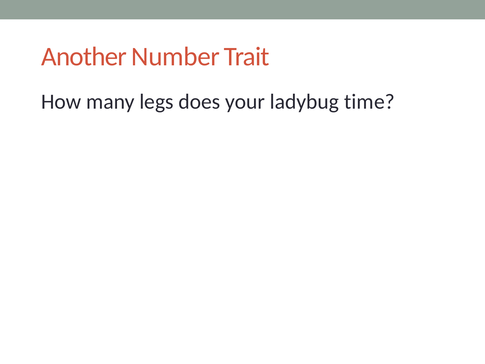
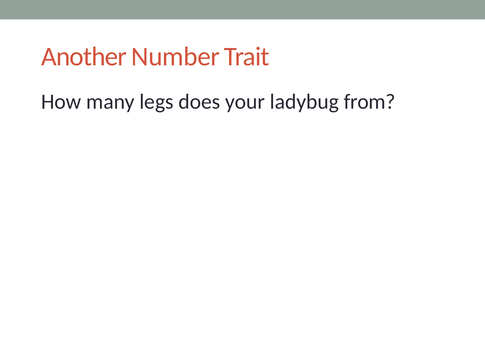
time: time -> from
